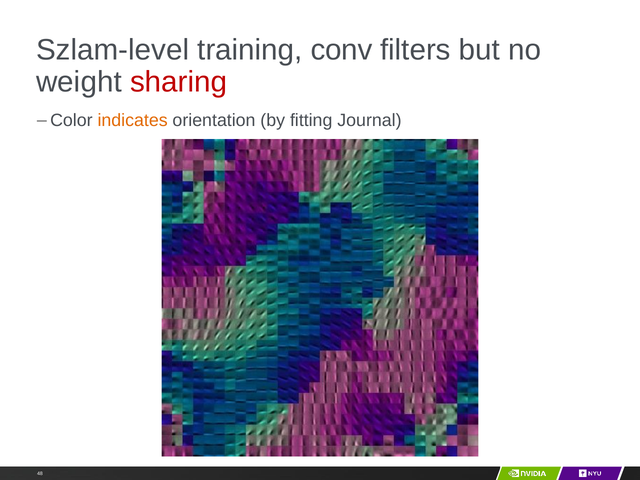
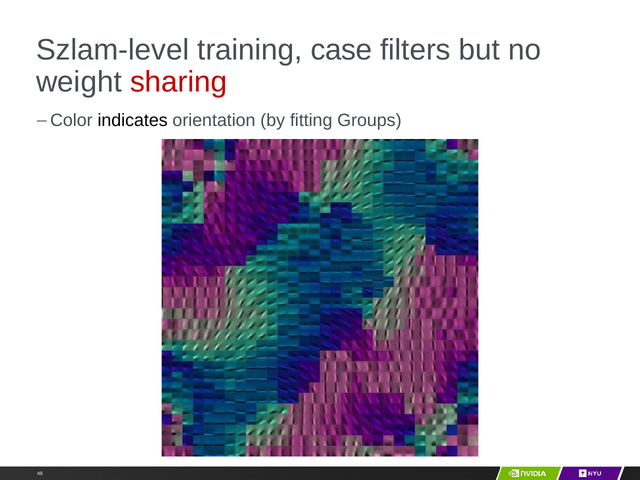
conv: conv -> case
indicates colour: orange -> black
Journal: Journal -> Groups
